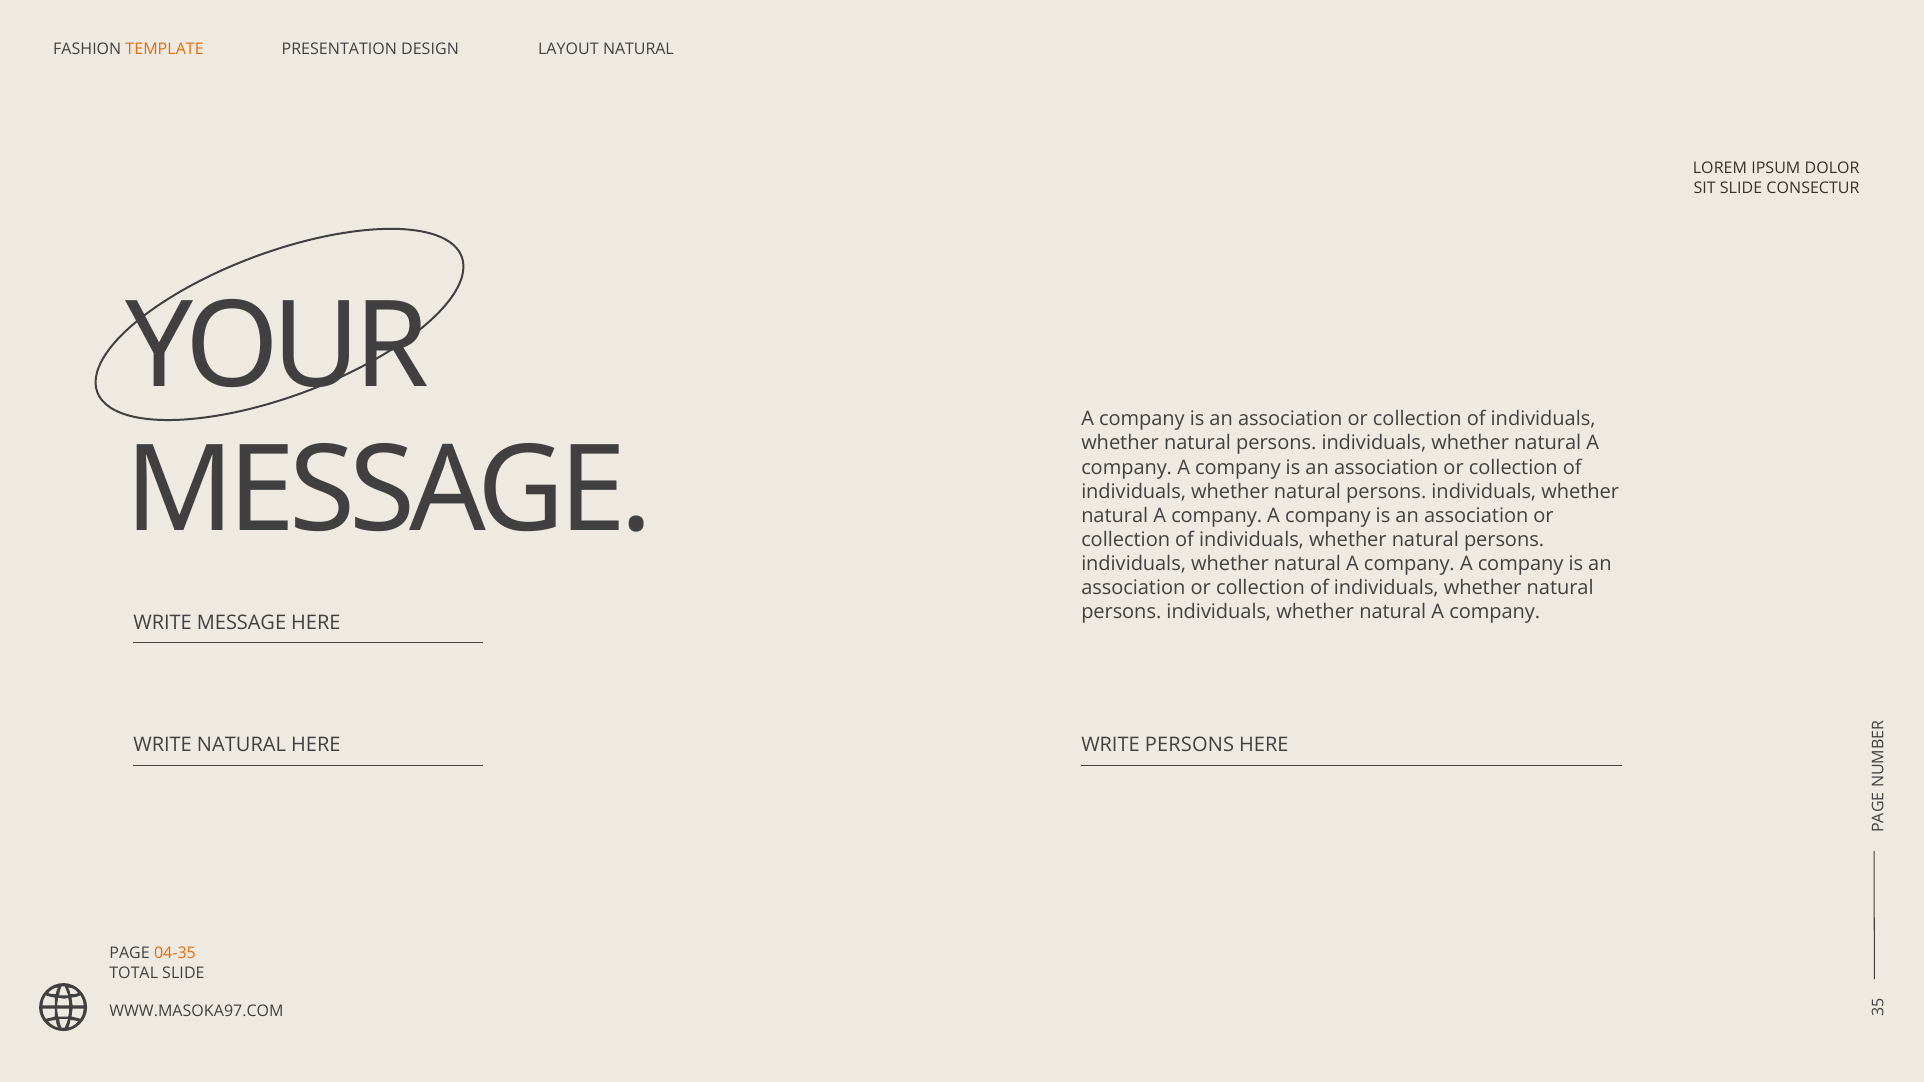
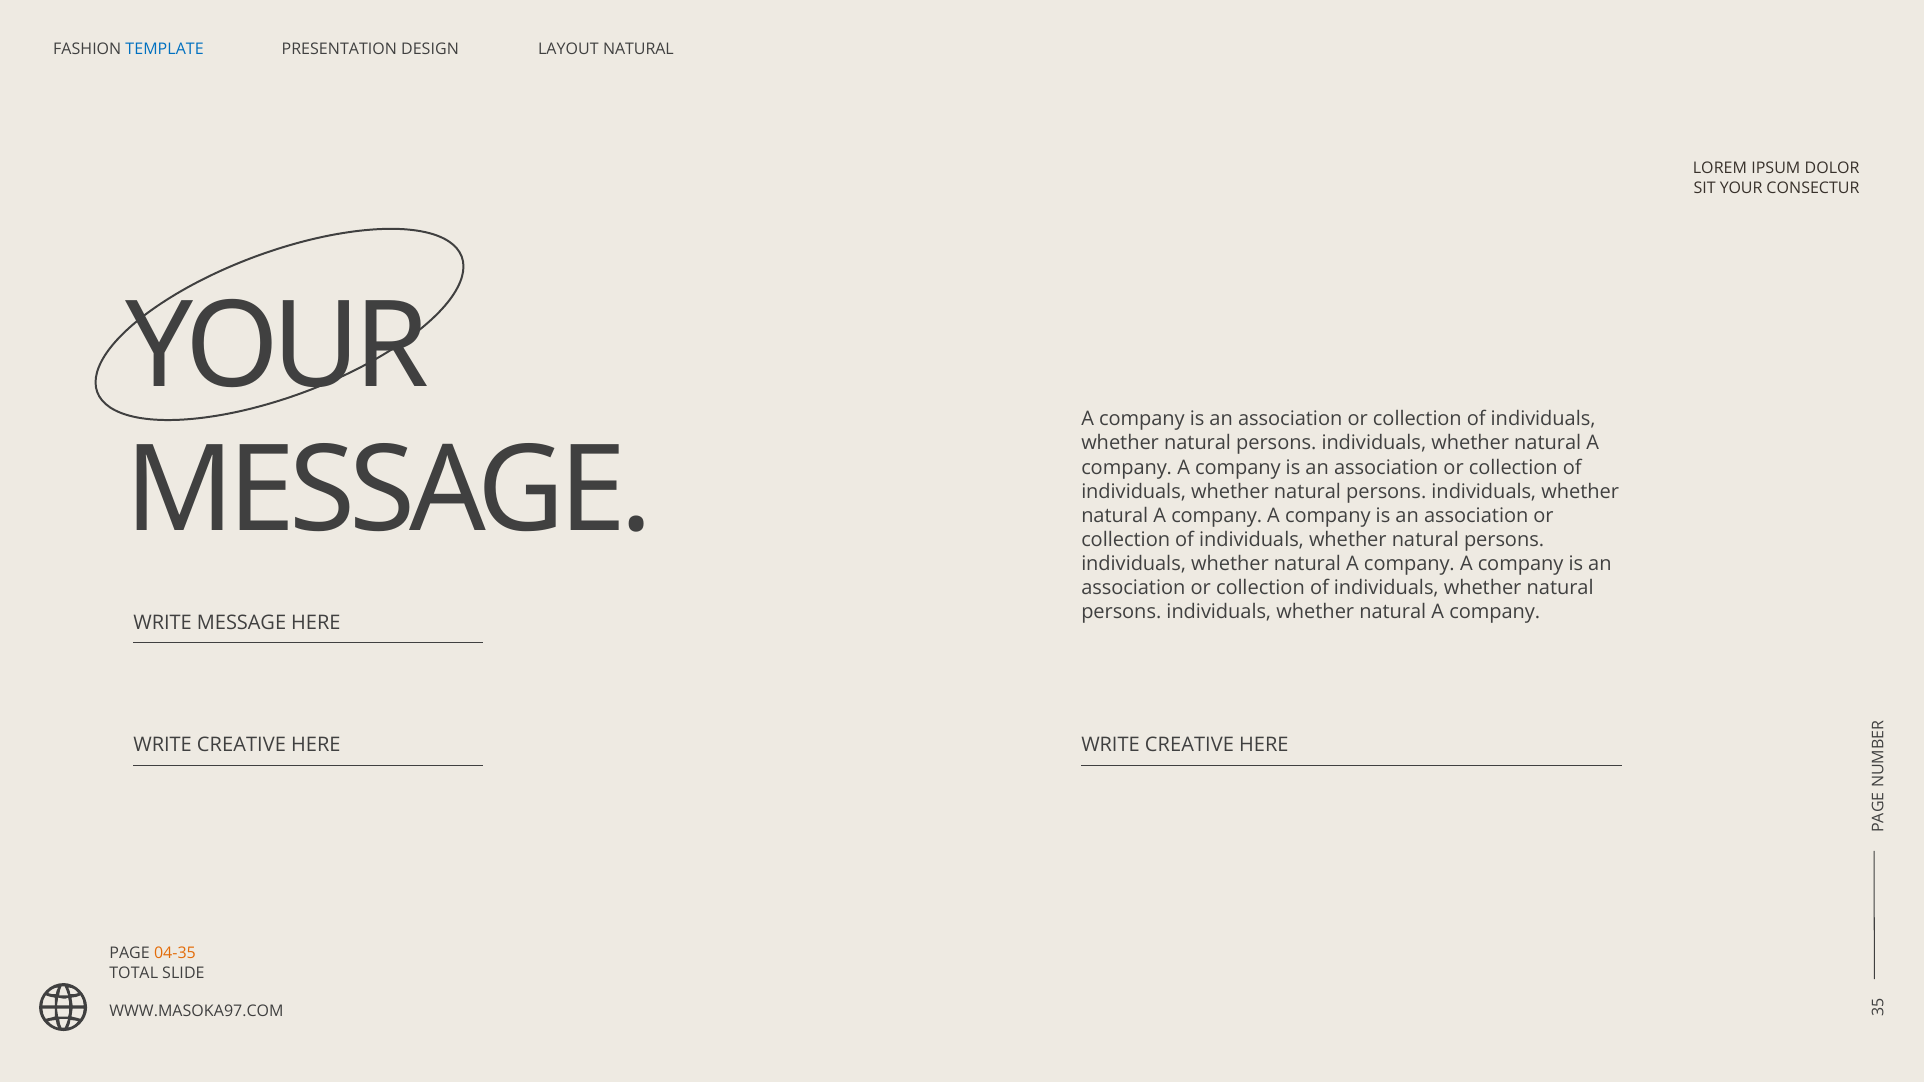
TEMPLATE colour: orange -> blue
SIT SLIDE: SLIDE -> YOUR
NATURAL at (242, 745): NATURAL -> CREATIVE
PERSONS at (1189, 745): PERSONS -> CREATIVE
